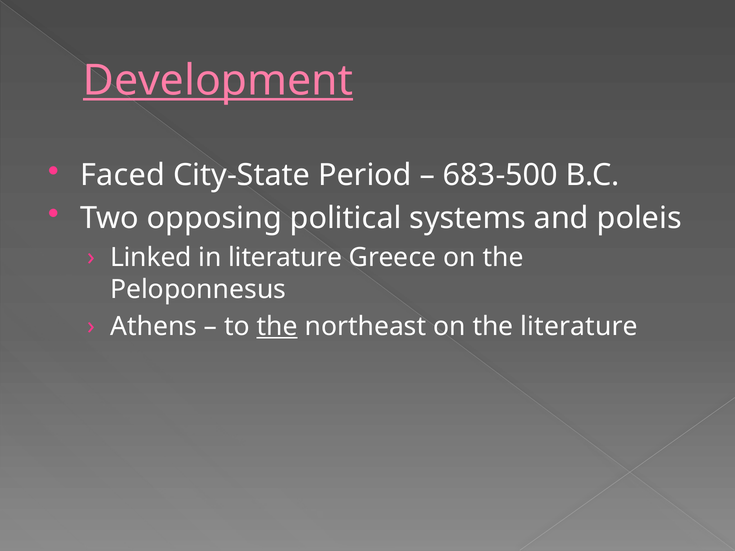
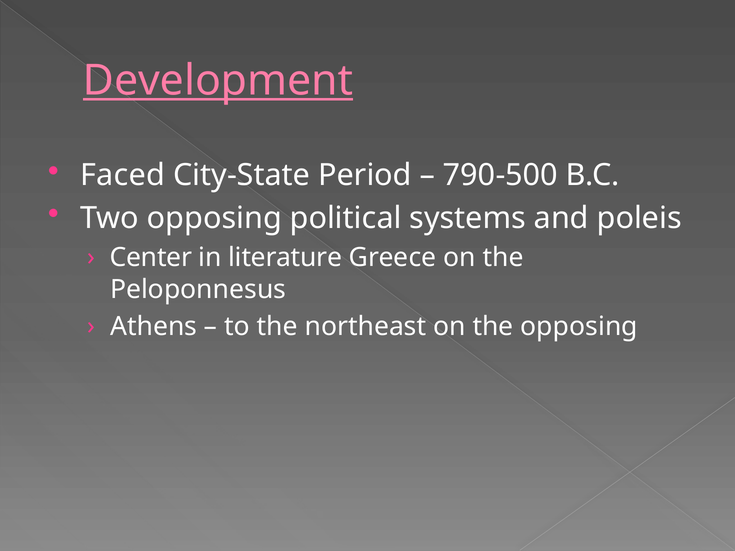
683-500: 683-500 -> 790-500
Linked: Linked -> Center
the at (277, 327) underline: present -> none
the literature: literature -> opposing
